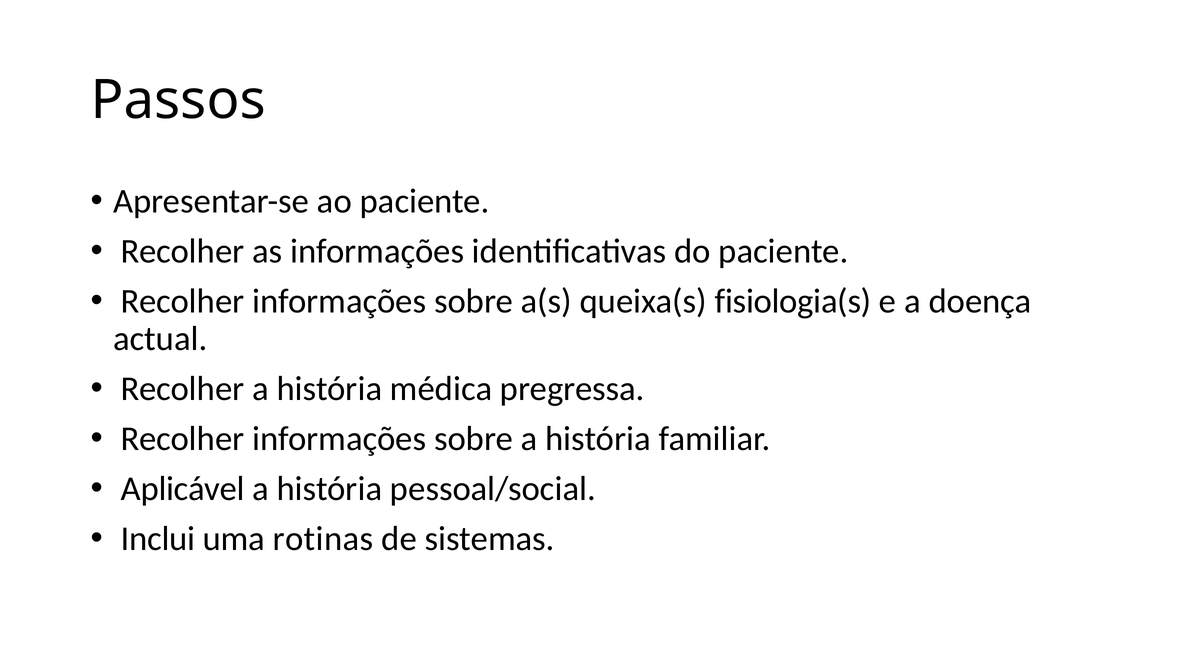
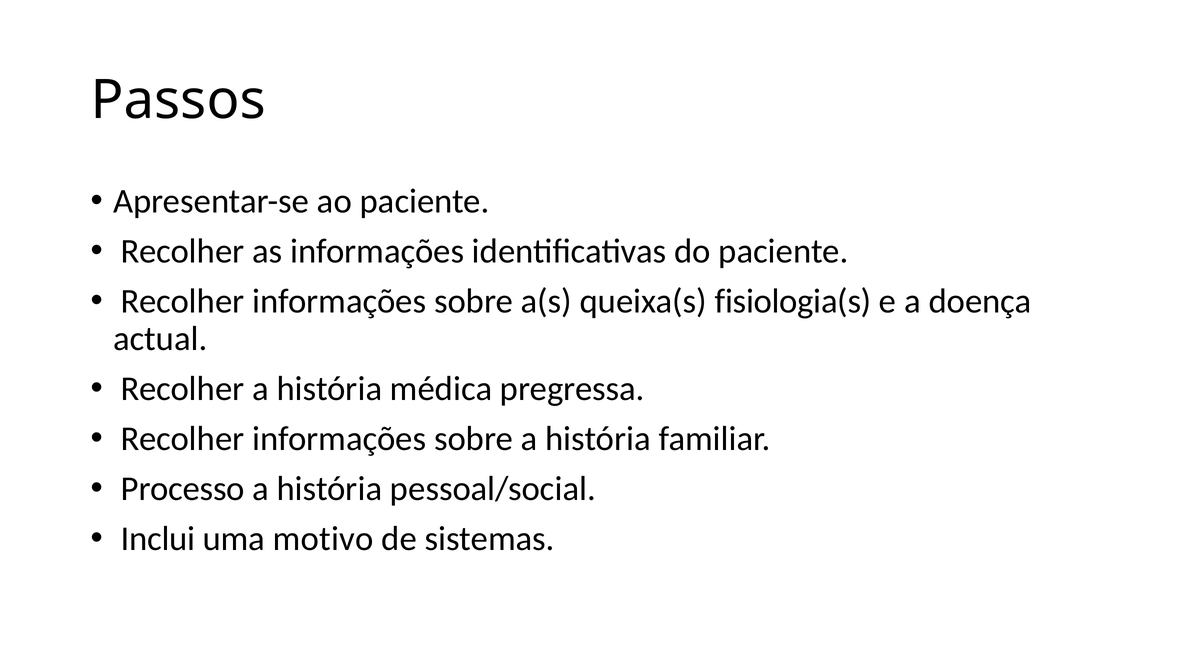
Aplicável: Aplicável -> Processo
rotinas: rotinas -> motivo
